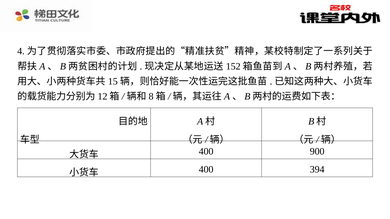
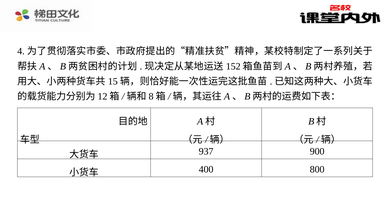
400 at (206, 152): 400 -> 937
394: 394 -> 800
